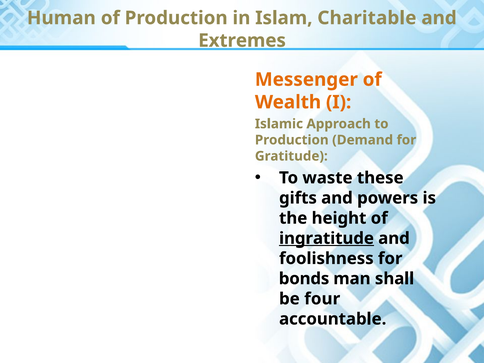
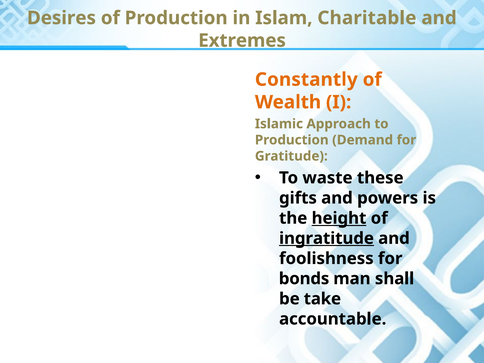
Human: Human -> Desires
Messenger: Messenger -> Constantly
height underline: none -> present
four: four -> take
